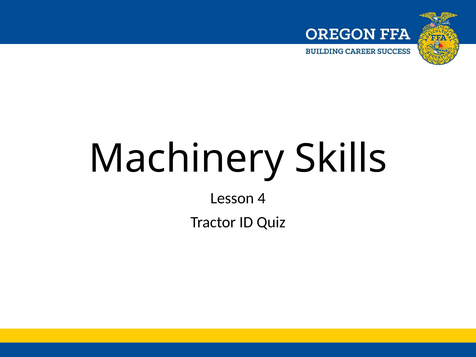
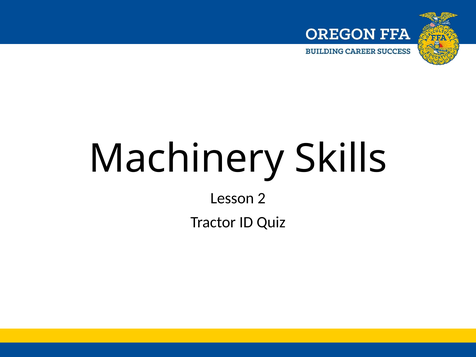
4: 4 -> 2
